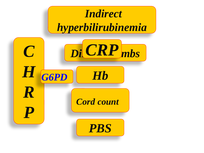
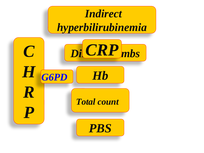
Cord: Cord -> Total
